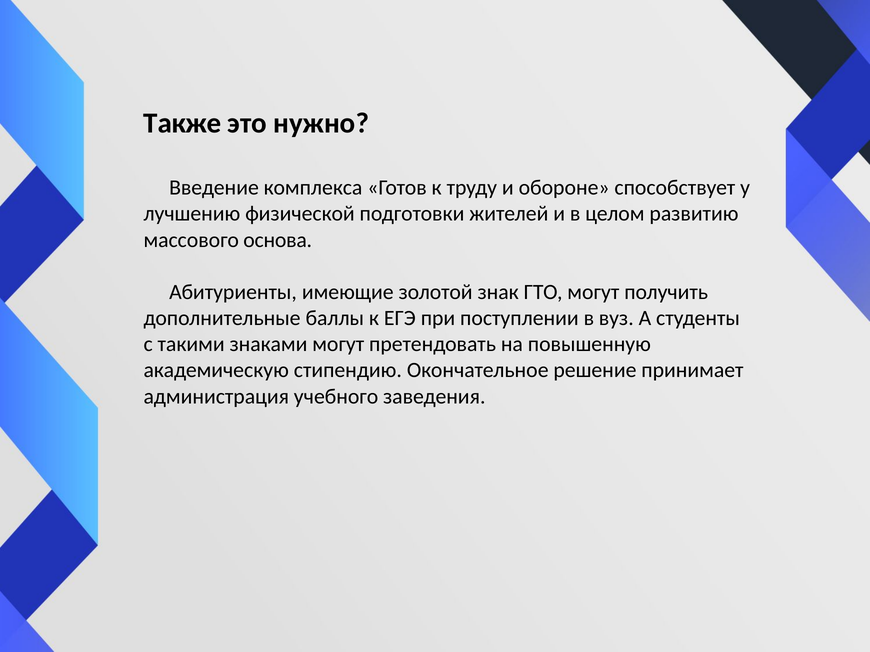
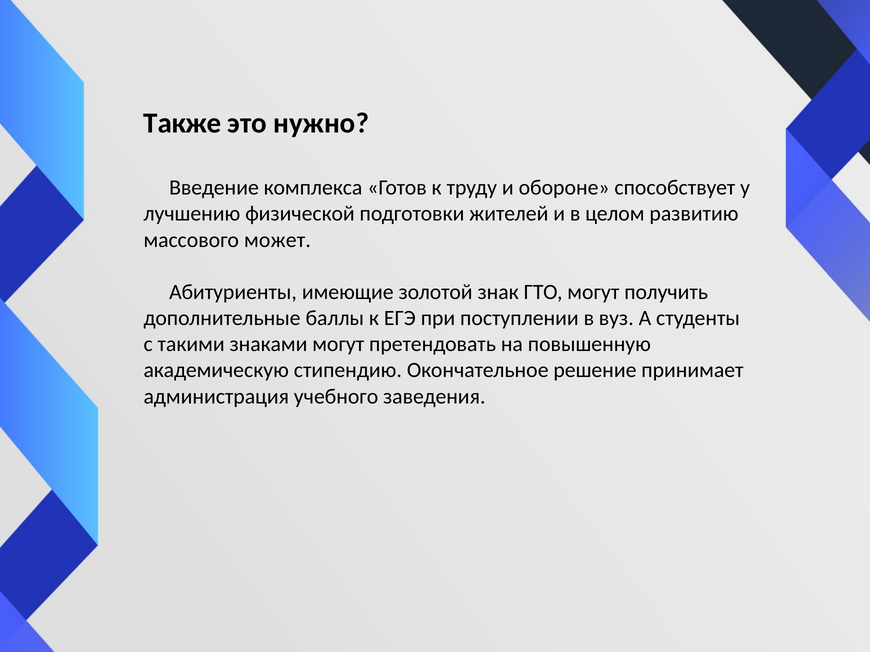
основа: основа -> может
